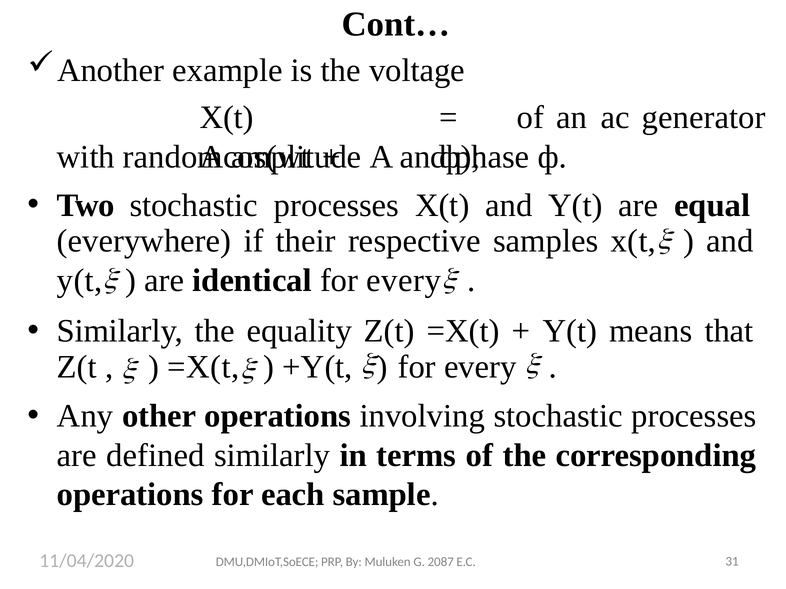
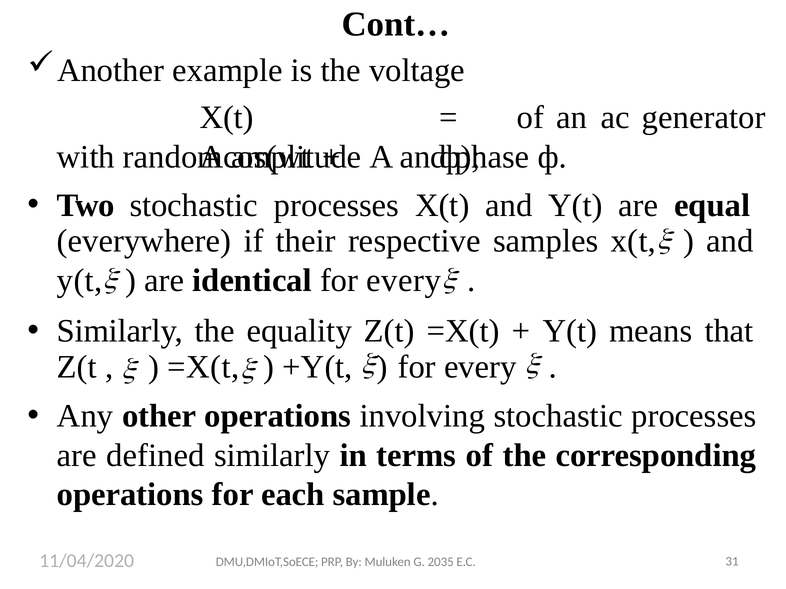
2087: 2087 -> 2035
